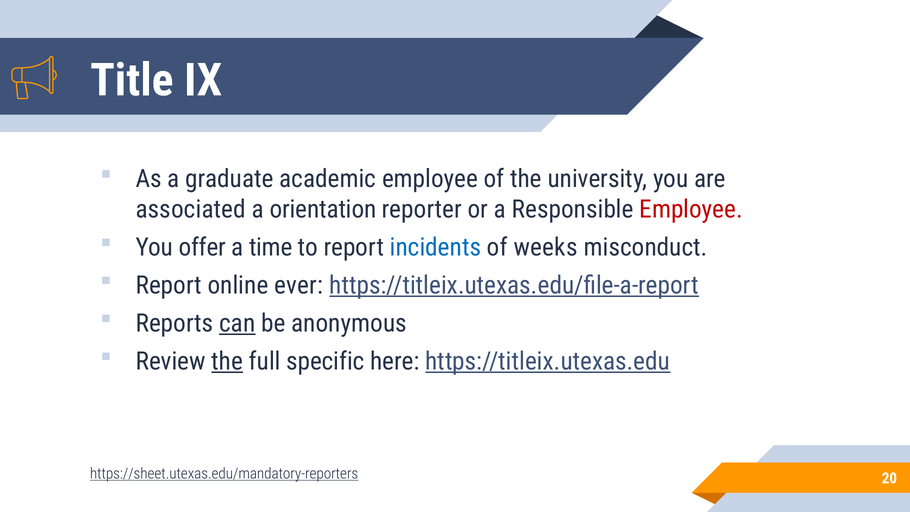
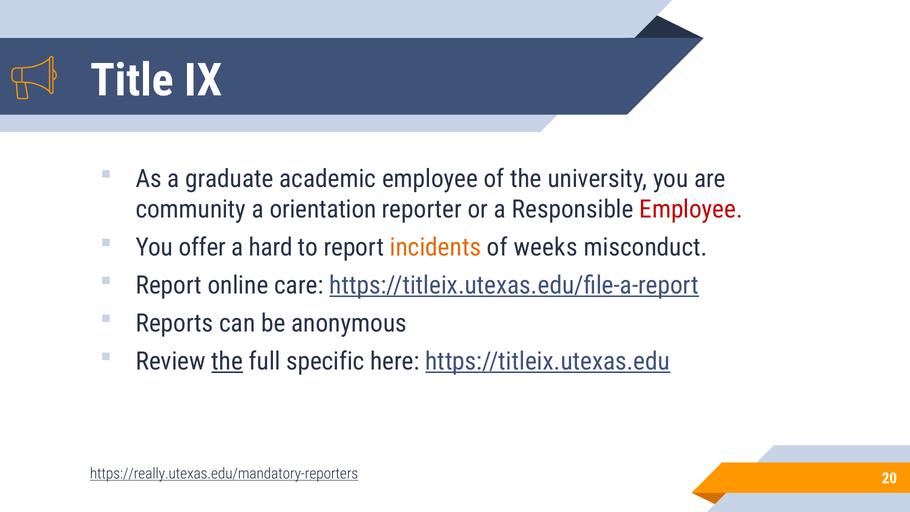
associated: associated -> community
time: time -> hard
incidents colour: blue -> orange
ever: ever -> care
can underline: present -> none
https://sheet.utexas.edu/mandatory-reporters: https://sheet.utexas.edu/mandatory-reporters -> https://really.utexas.edu/mandatory-reporters
